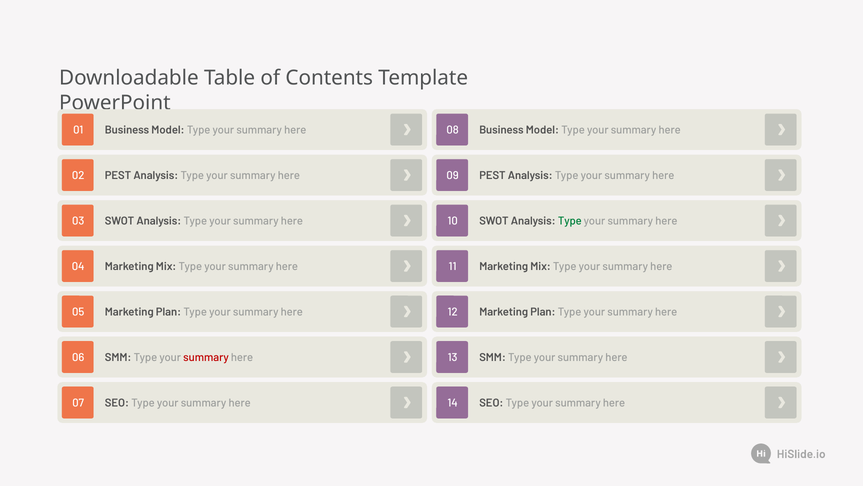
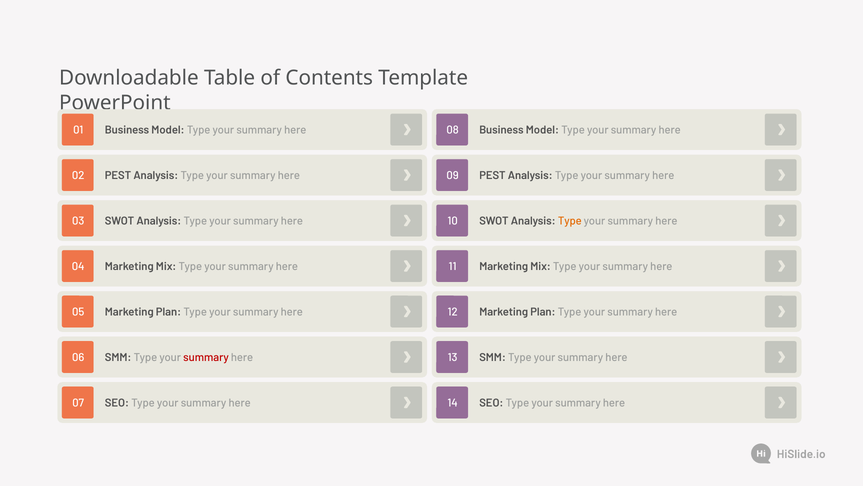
Type at (570, 221) colour: green -> orange
